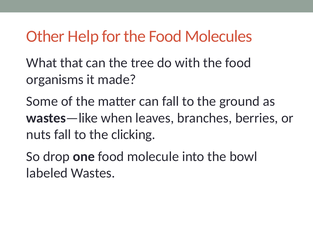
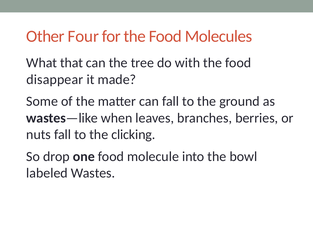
Help: Help -> Four
organisms: organisms -> disappear
